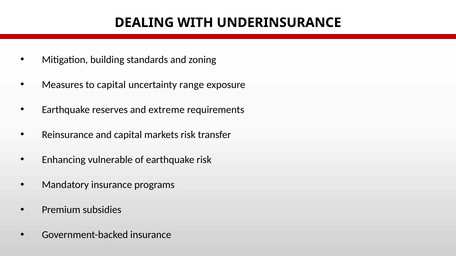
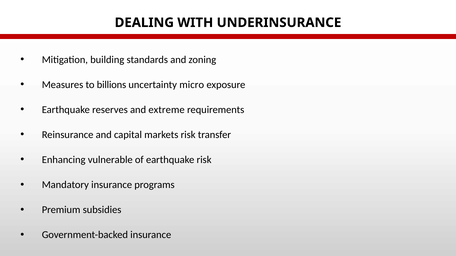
to capital: capital -> billions
range: range -> micro
